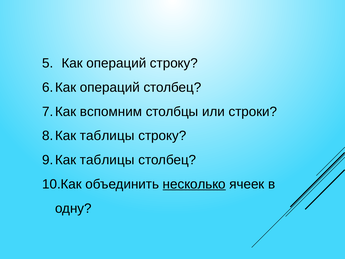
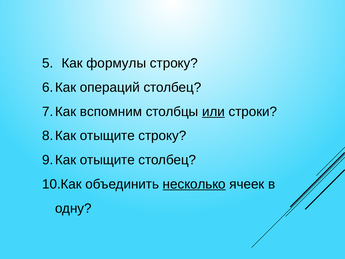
Как операций: операций -> формулы
или underline: none -> present
таблицы at (107, 136): таблицы -> отыщите
таблицы at (107, 160): таблицы -> отыщите
